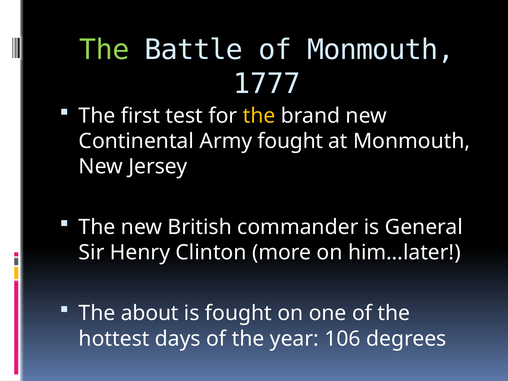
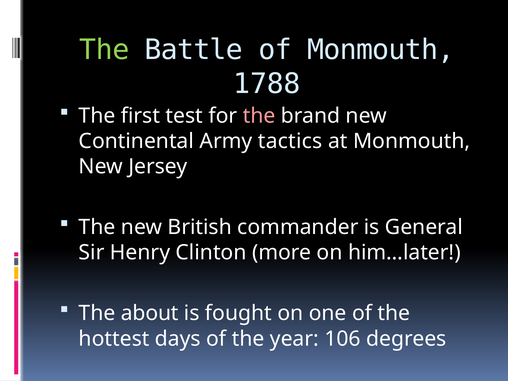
1777: 1777 -> 1788
the at (259, 116) colour: yellow -> pink
Army fought: fought -> tactics
